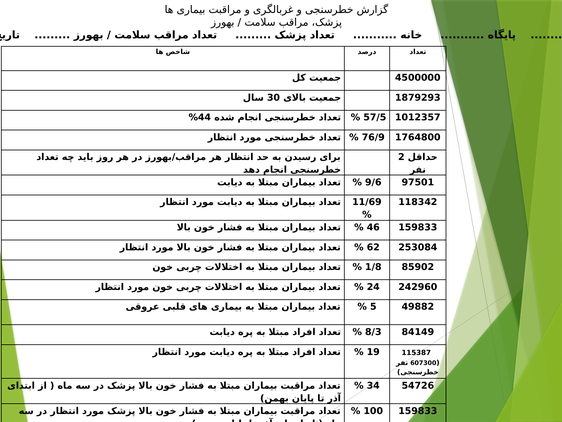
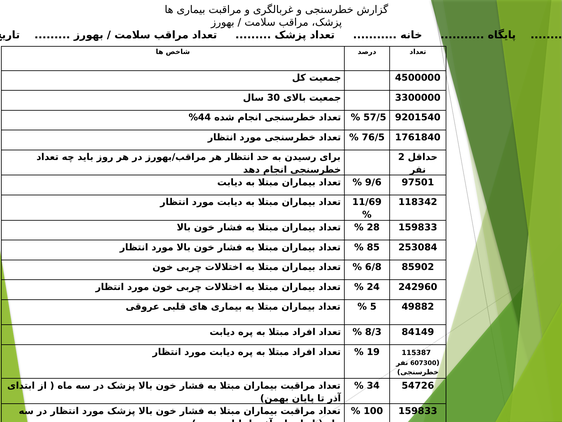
1879293: 1879293 -> 3300000
1012357: 1012357 -> 9201540
76/9: 76/9 -> 76/5
1764800: 1764800 -> 1761840
46: 46 -> 28
62: 62 -> 85
1/8: 1/8 -> 6/8
